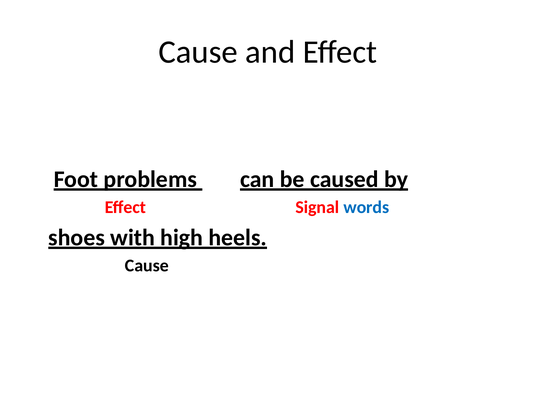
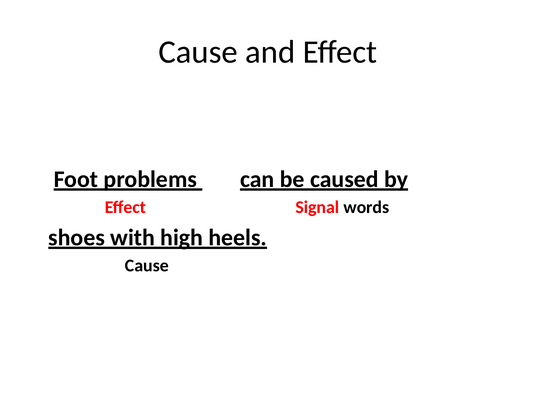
words colour: blue -> black
